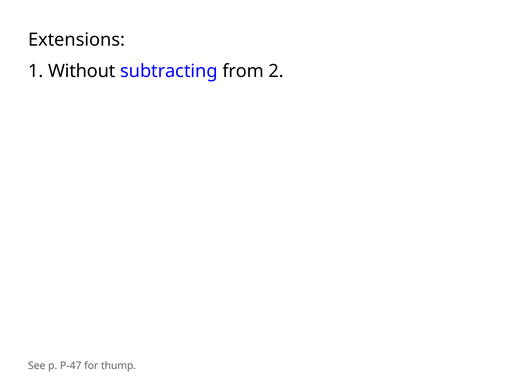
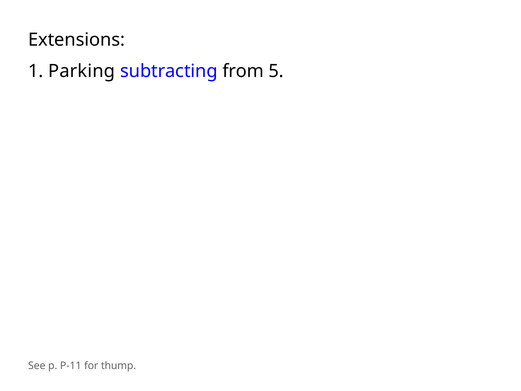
Without: Without -> Parking
2: 2 -> 5
P-47: P-47 -> P-11
